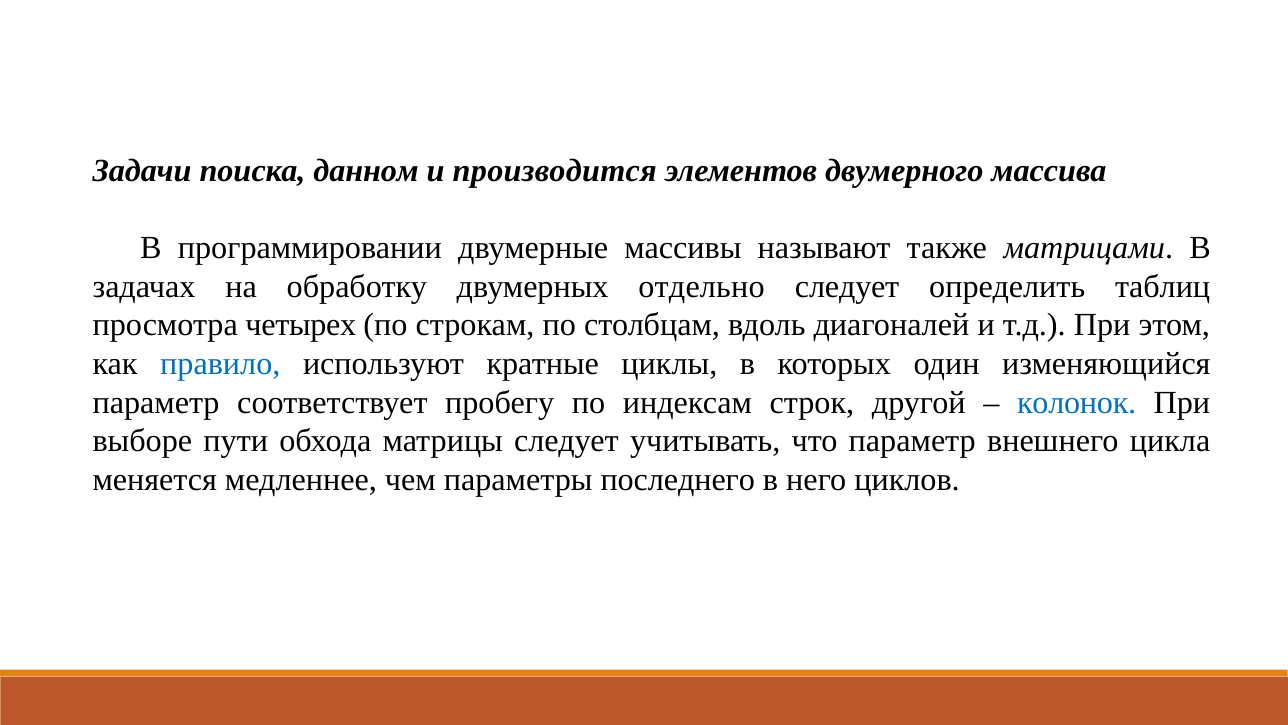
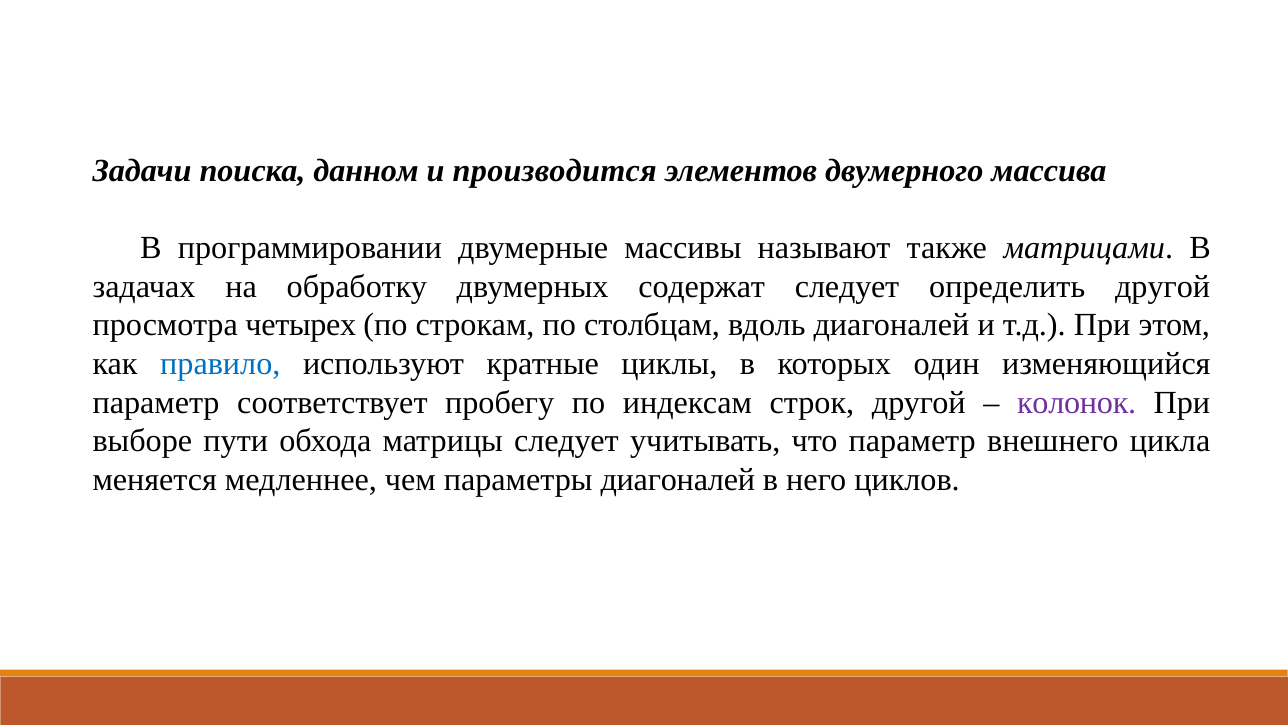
отдельно: отдельно -> содержат
определить таблиц: таблиц -> другой
колонок colour: blue -> purple
параметры последнего: последнего -> диагоналей
